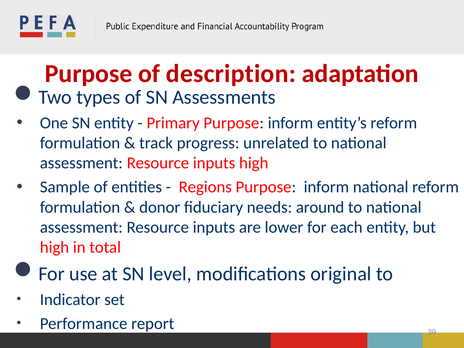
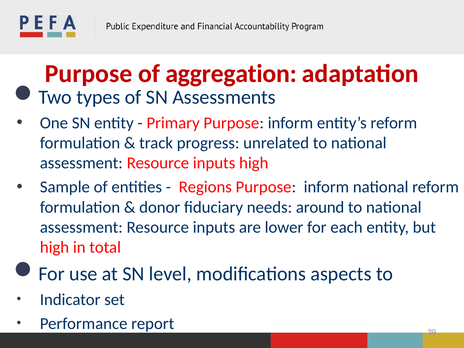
description: description -> aggregation
original: original -> aspects
